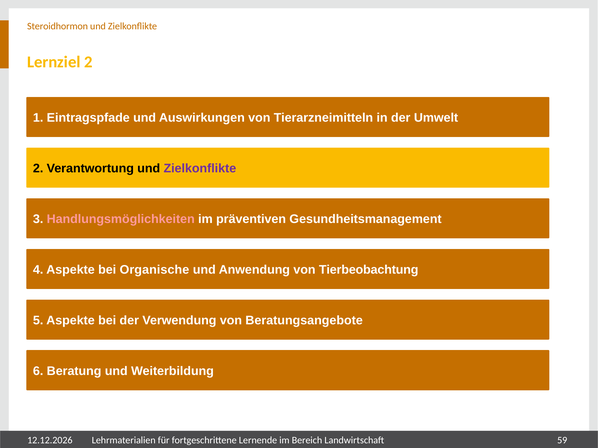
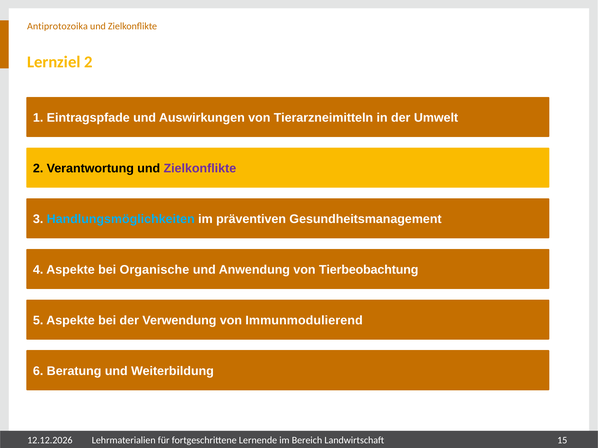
Steroidhormon: Steroidhormon -> Antiprotozoika
Handlungsmöglichkeiten colour: pink -> light blue
Beratungsangebote: Beratungsangebote -> Immunmodulierend
59: 59 -> 15
